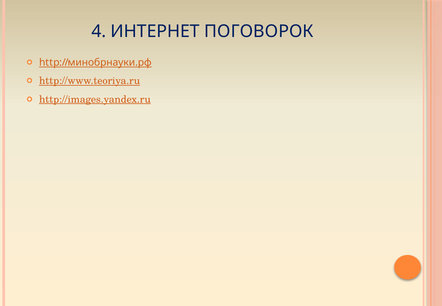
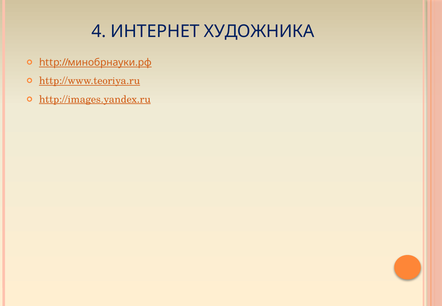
ПОГОВОРОК: ПОГОВОРОК -> ХУДОЖНИКА
